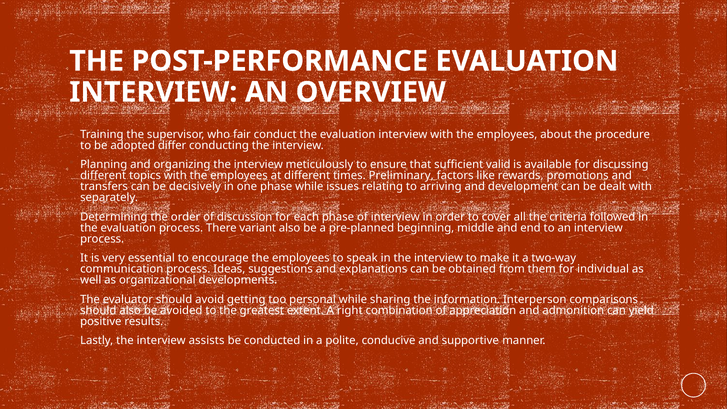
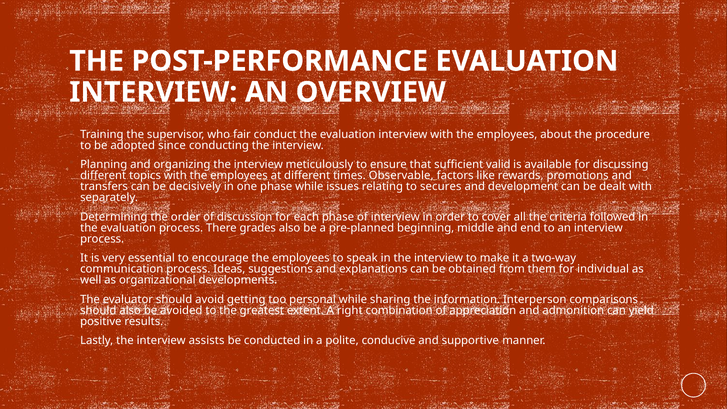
differ: differ -> since
Preliminary: Preliminary -> Observable
arriving: arriving -> secures
variant: variant -> grades
